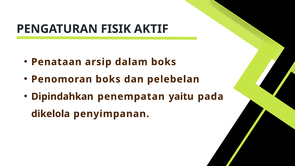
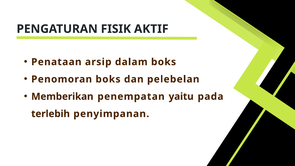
Dipindahkan: Dipindahkan -> Memberikan
dikelola: dikelola -> terlebih
